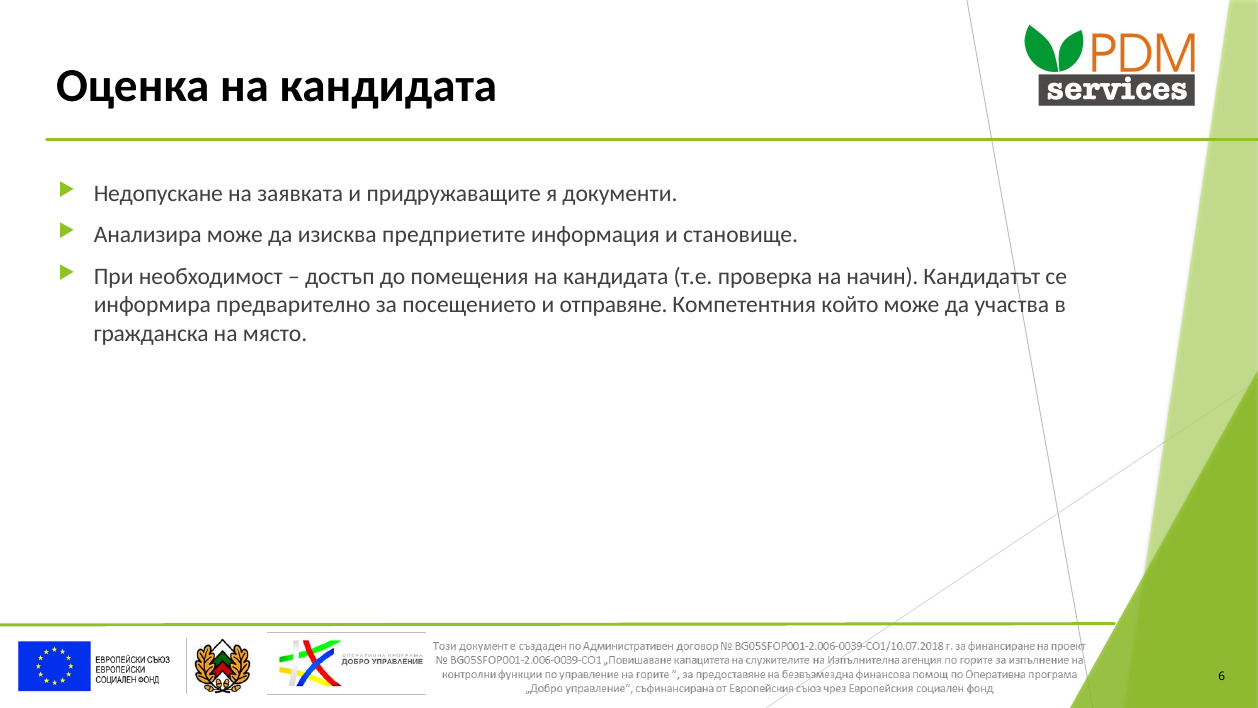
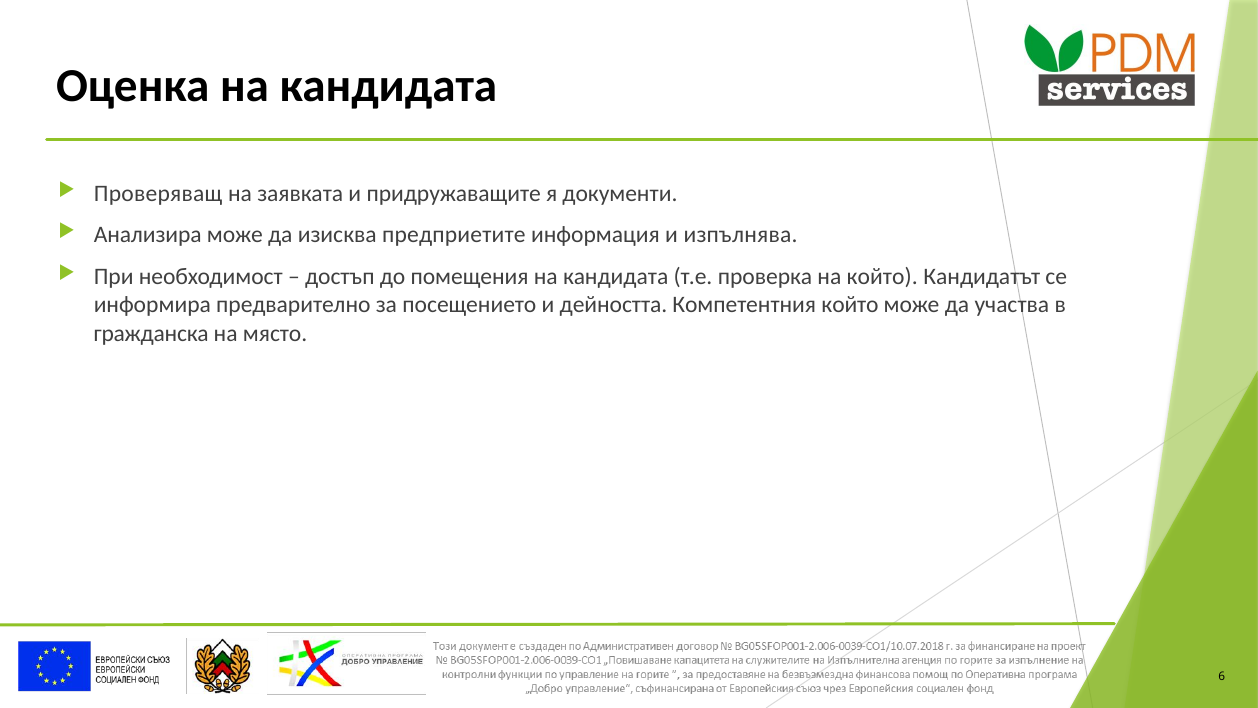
Недопускане: Недопускане -> Проверяващ
становище: становище -> изпълнява
на начин: начин -> който
отправяне: отправяне -> дейността
